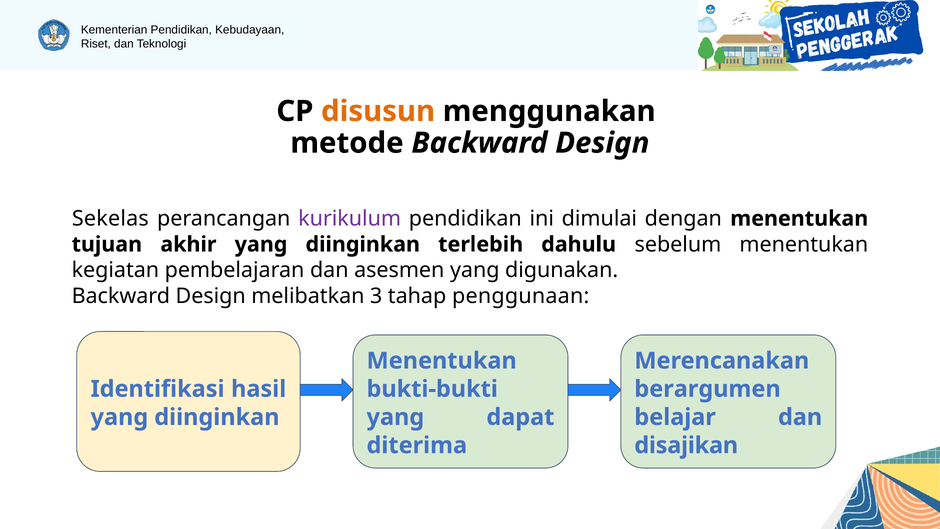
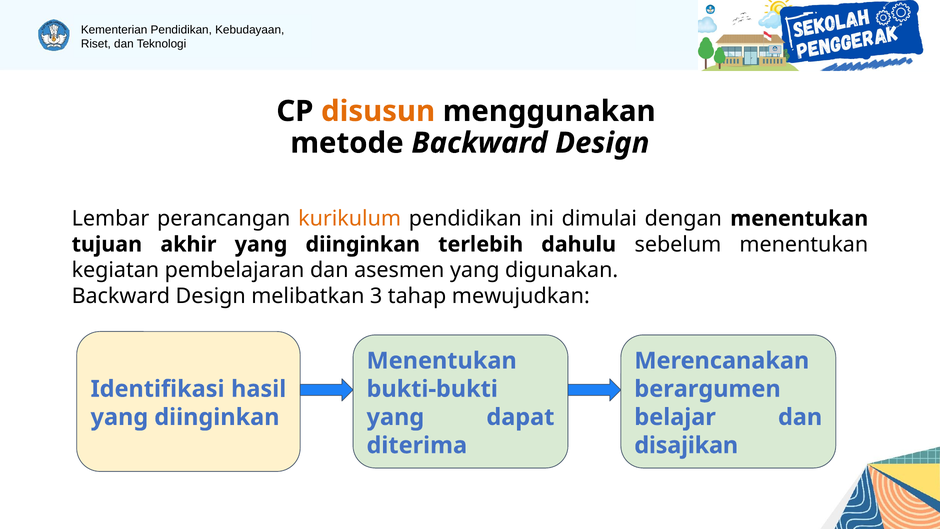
Sekelas: Sekelas -> Lembar
kurikulum colour: purple -> orange
penggunaan: penggunaan -> mewujudkan
